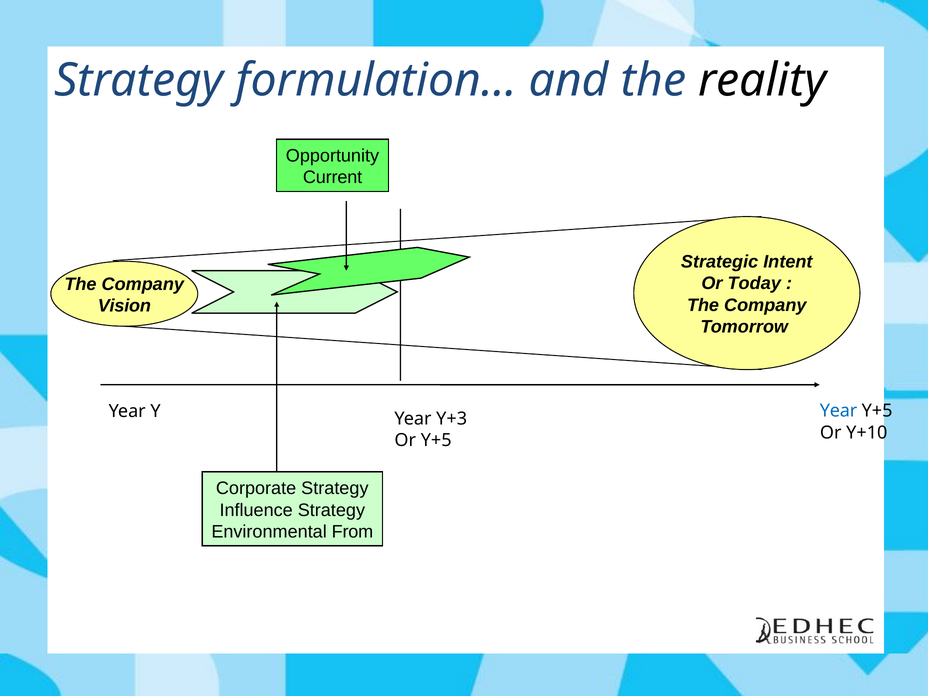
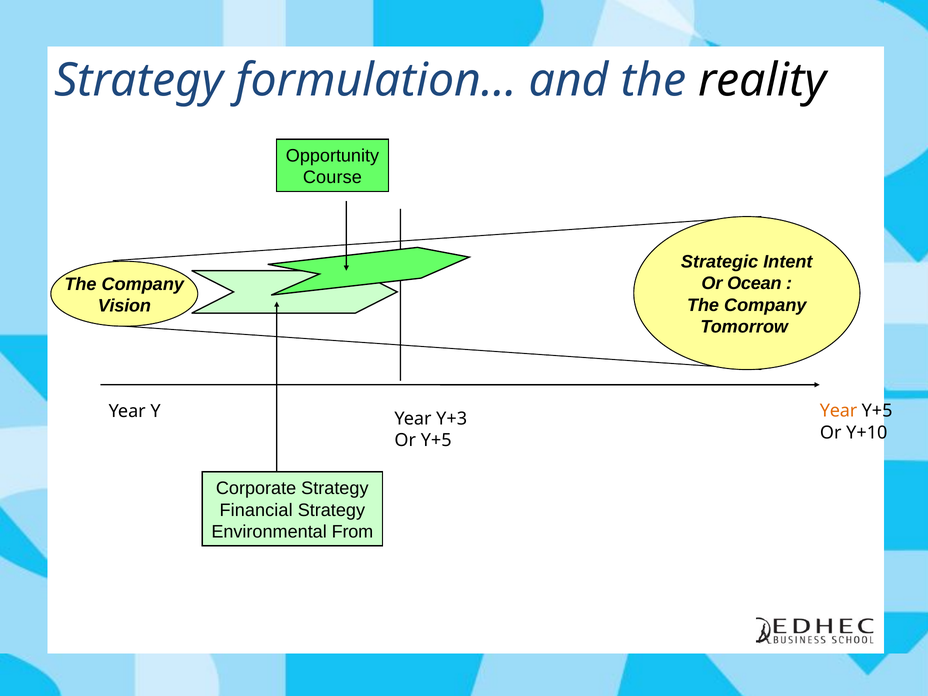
Current: Current -> Course
Today: Today -> Ocean
Year at (839, 411) colour: blue -> orange
Influence: Influence -> Financial
